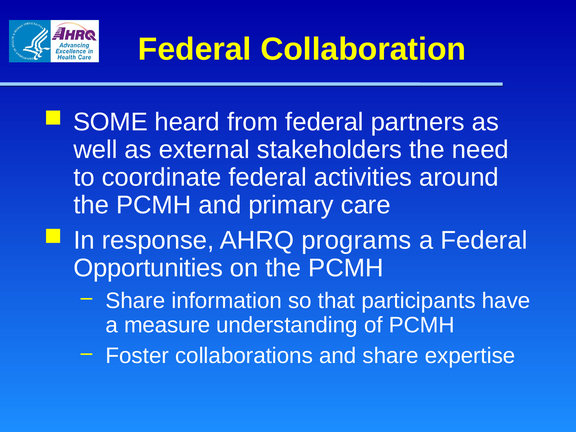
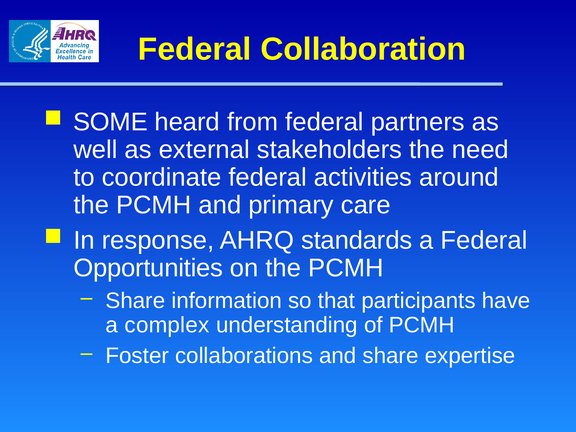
programs: programs -> standards
measure: measure -> complex
